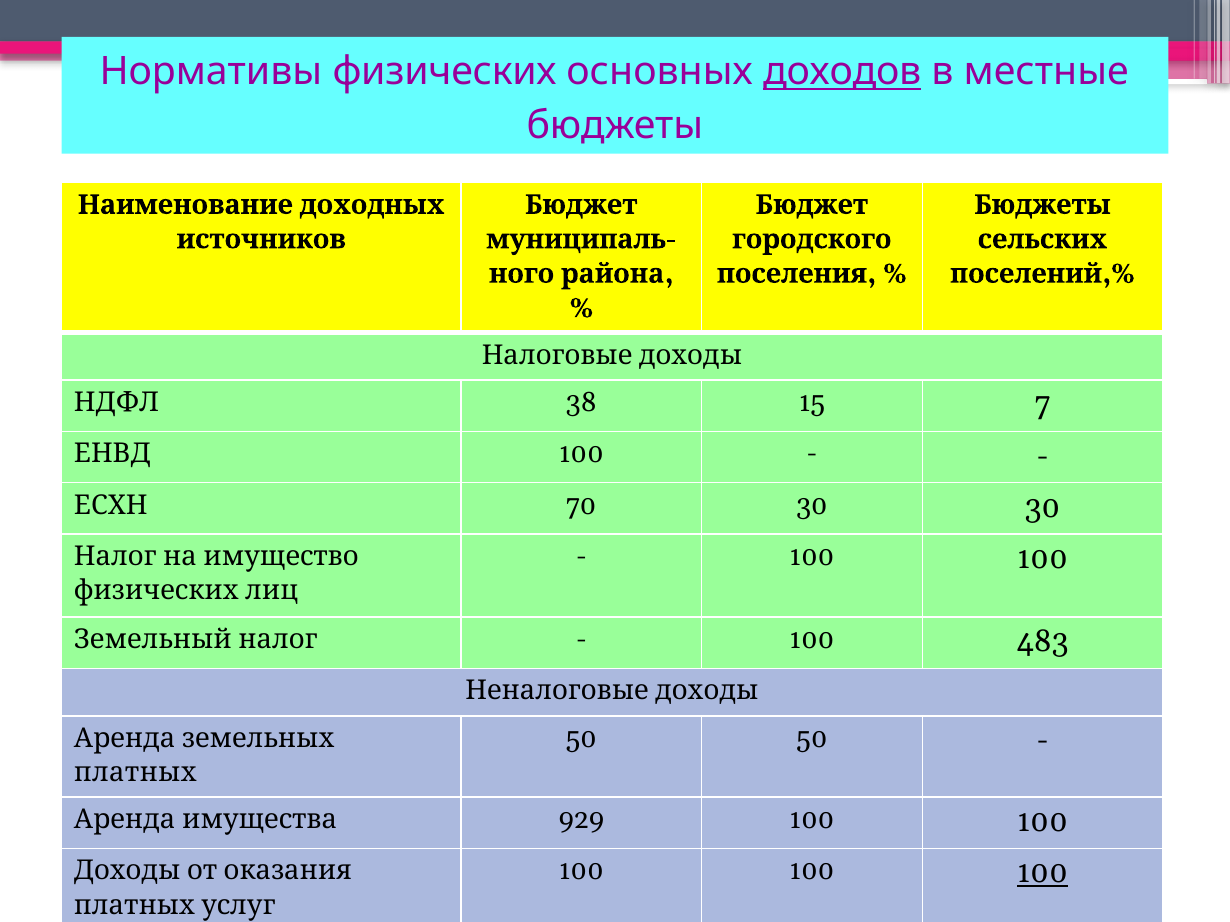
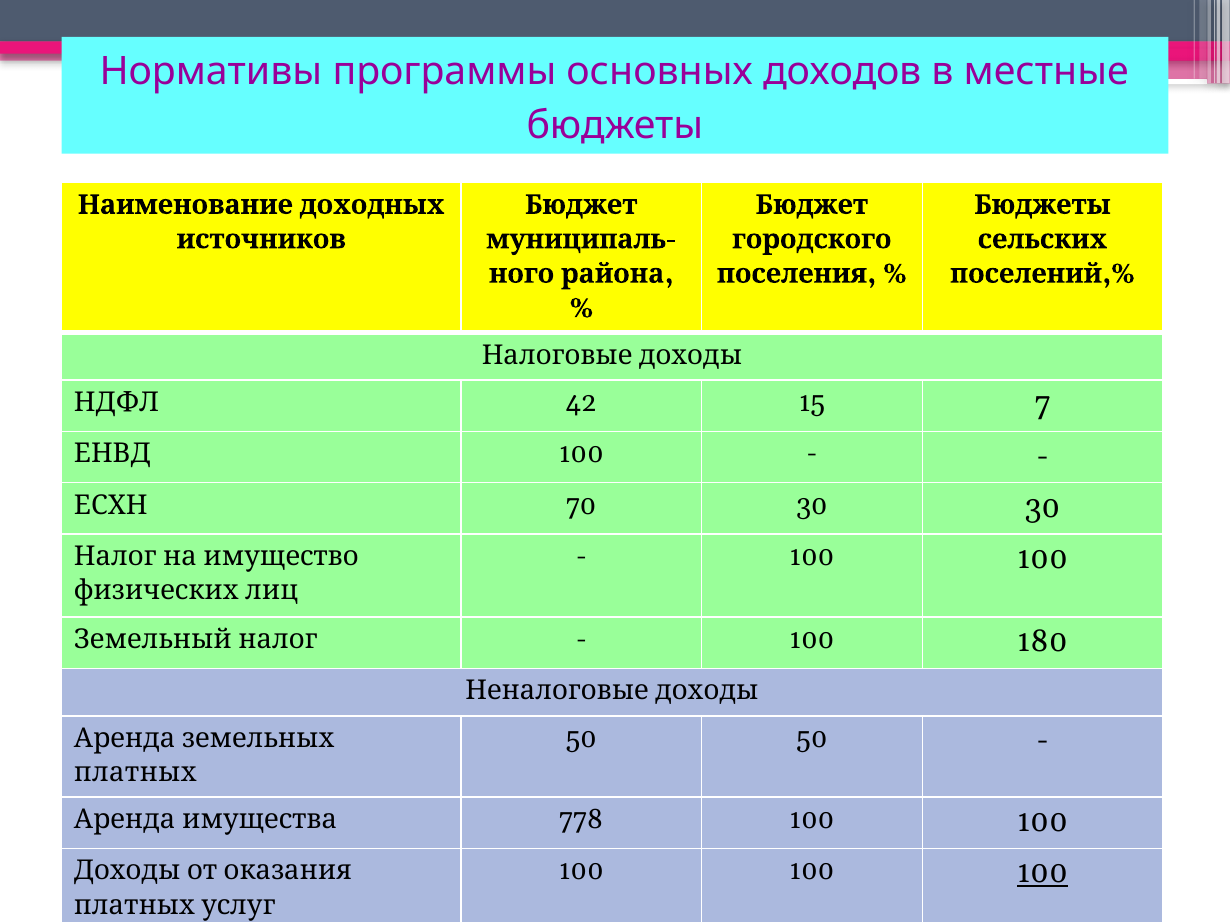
физических: физических -> программы
доходов underline: present -> none
38: 38 -> 42
483: 483 -> 180
929: 929 -> 778
